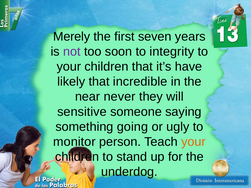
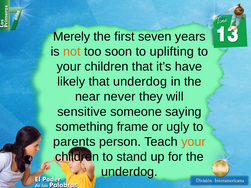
not colour: purple -> orange
integrity: integrity -> uplifting
that incredible: incredible -> underdog
going: going -> frame
monitor: monitor -> parents
